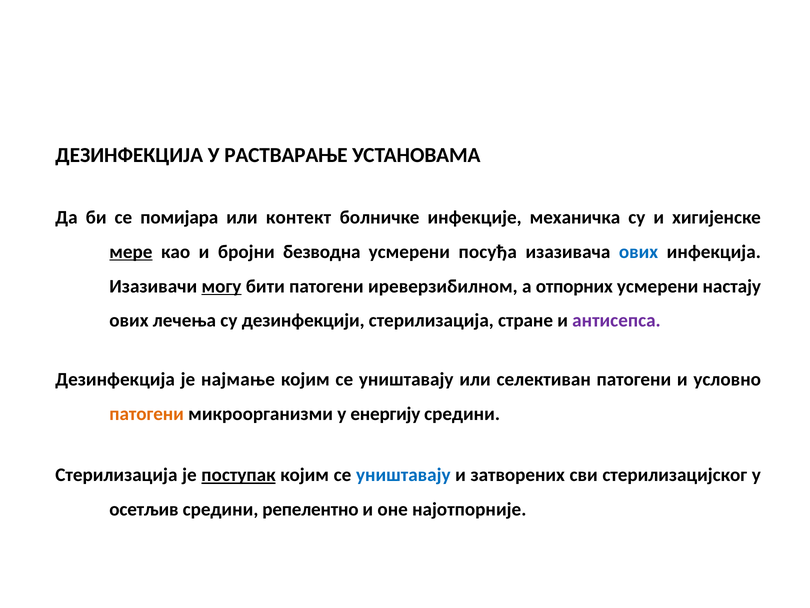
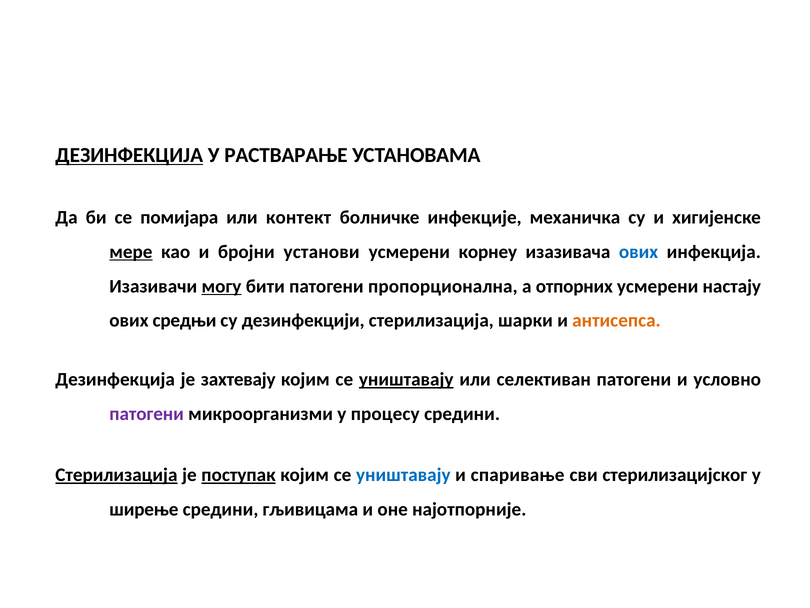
ДЕЗИНФЕКЦИЈА at (129, 155) underline: none -> present
безводна: безводна -> установи
посуђа: посуђа -> корнеу
иреверзибилном: иреверзибилном -> пропорционална
лечења: лечења -> средњи
стране: стране -> шарки
антисепса colour: purple -> orange
најмање: најмање -> захтевају
уништавају at (406, 379) underline: none -> present
патогени at (147, 414) colour: orange -> purple
енергију: енергију -> процесу
Стерилизација at (116, 475) underline: none -> present
затворених: затворених -> спаривање
осетљив: осетљив -> ширење
репелентно: репелентно -> гљивицама
